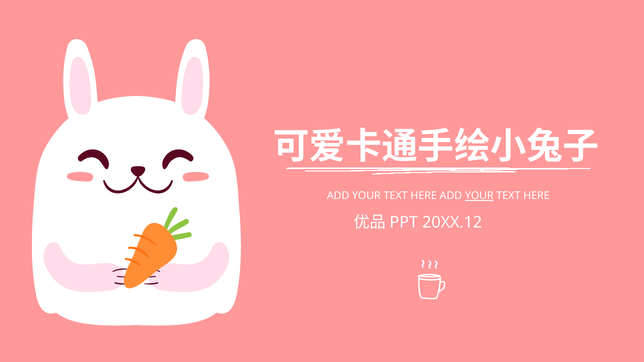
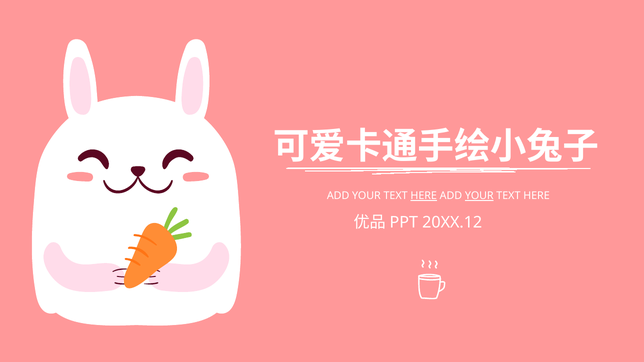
HERE at (424, 196) underline: none -> present
